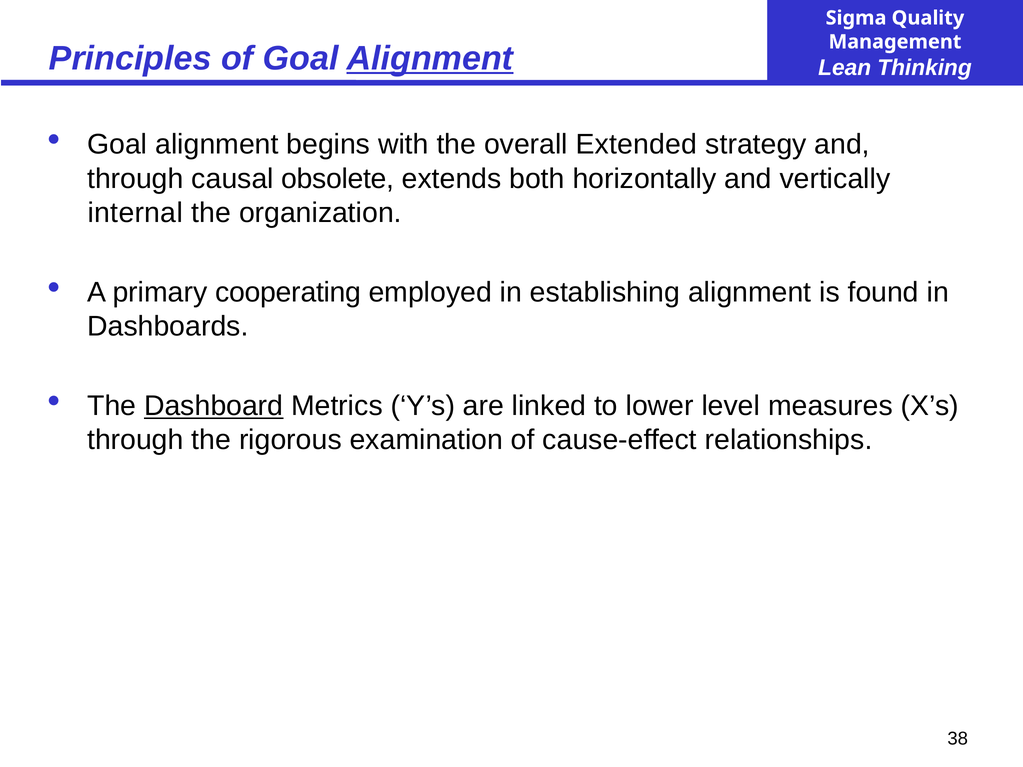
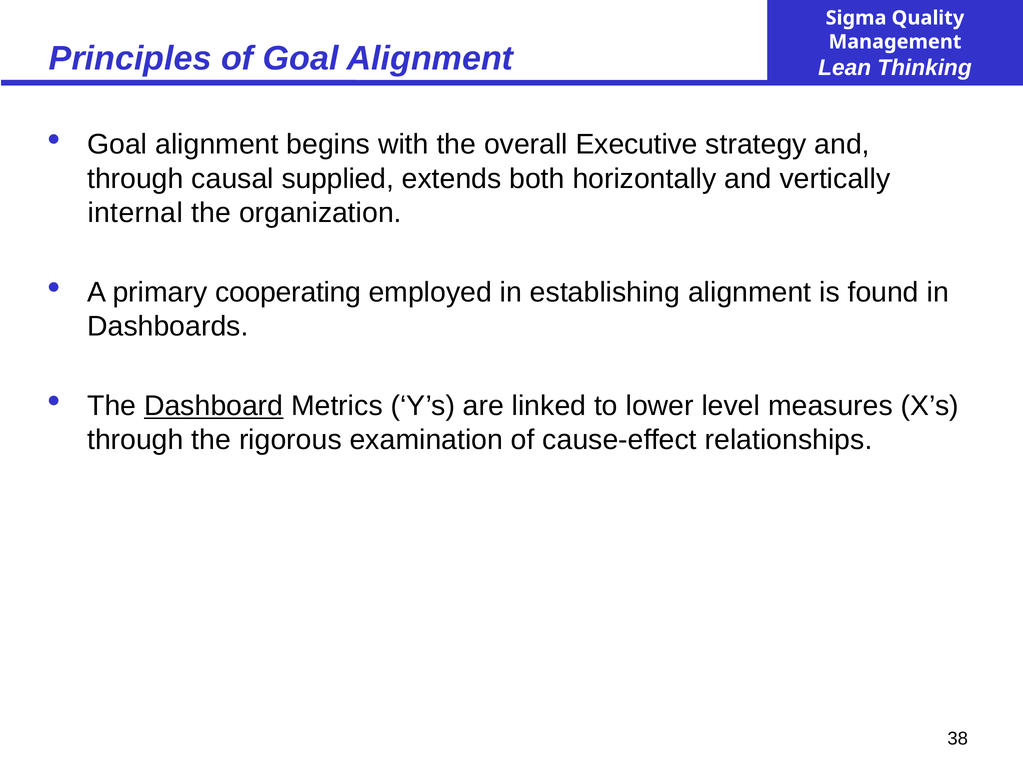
Alignment at (430, 59) underline: present -> none
Extended: Extended -> Executive
obsolete: obsolete -> supplied
